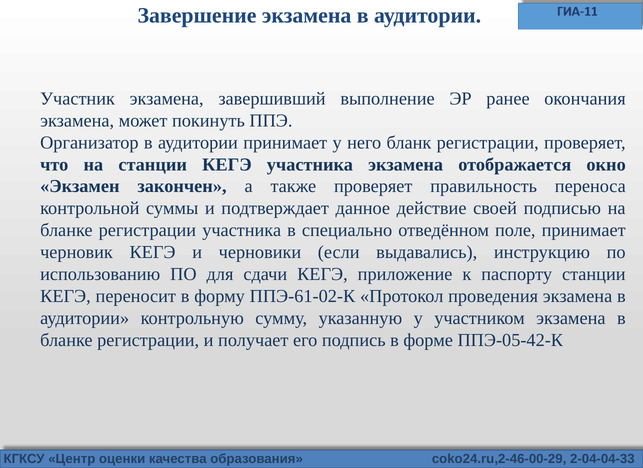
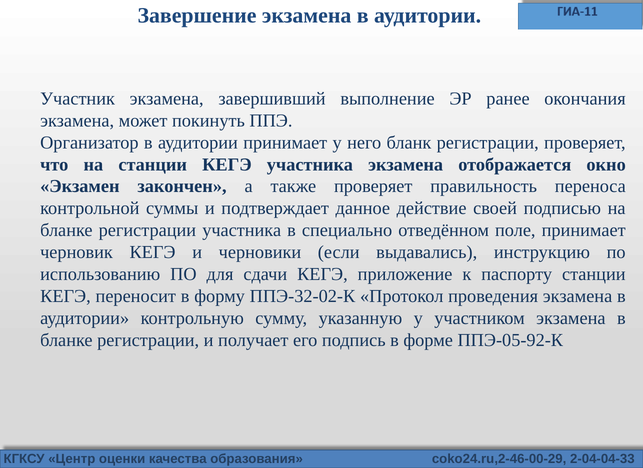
ППЭ-61-02-К: ППЭ-61-02-К -> ППЭ-32-02-К
ППЭ-05-42-К: ППЭ-05-42-К -> ППЭ-05-92-К
